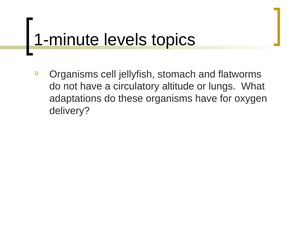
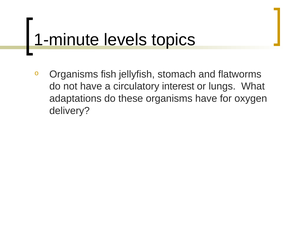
cell: cell -> fish
altitude: altitude -> interest
